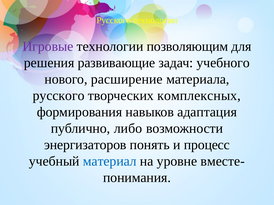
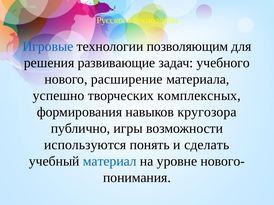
Игровые colour: purple -> blue
русского at (59, 96): русского -> успешно
адаптация: адаптация -> кругозора
либо: либо -> игры
энергизаторов: энергизаторов -> используются
процесс: процесс -> сделать
вместе-: вместе- -> нового-
